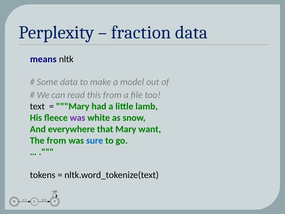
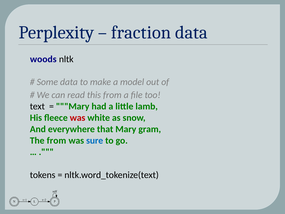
means: means -> woods
was at (78, 118) colour: purple -> red
want: want -> gram
